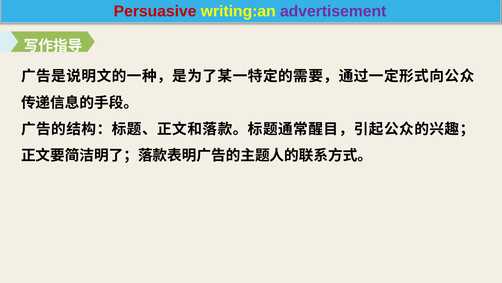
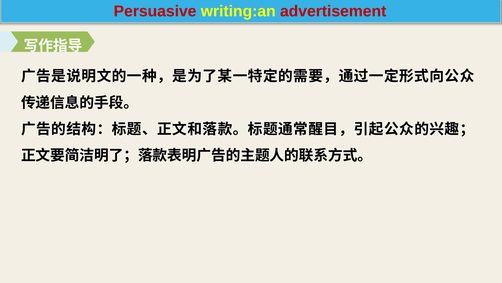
advertisement colour: purple -> red
